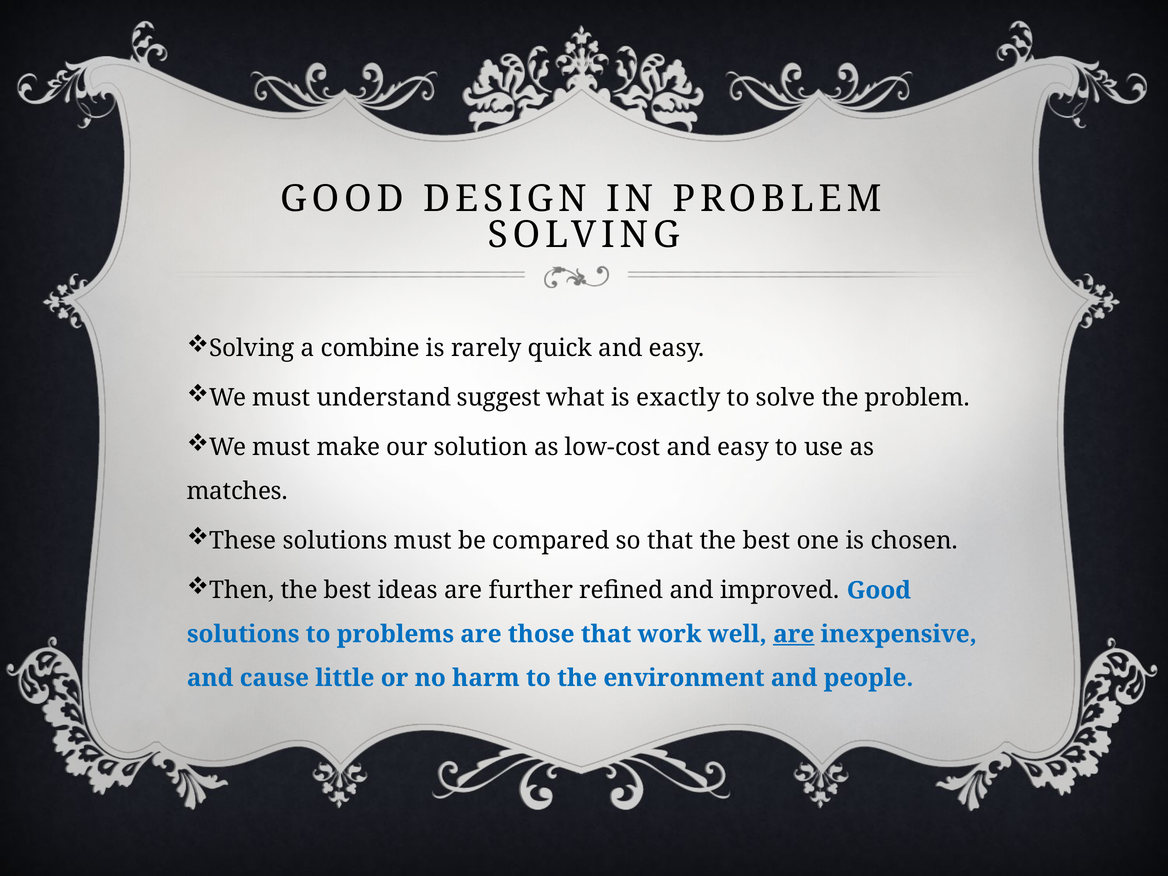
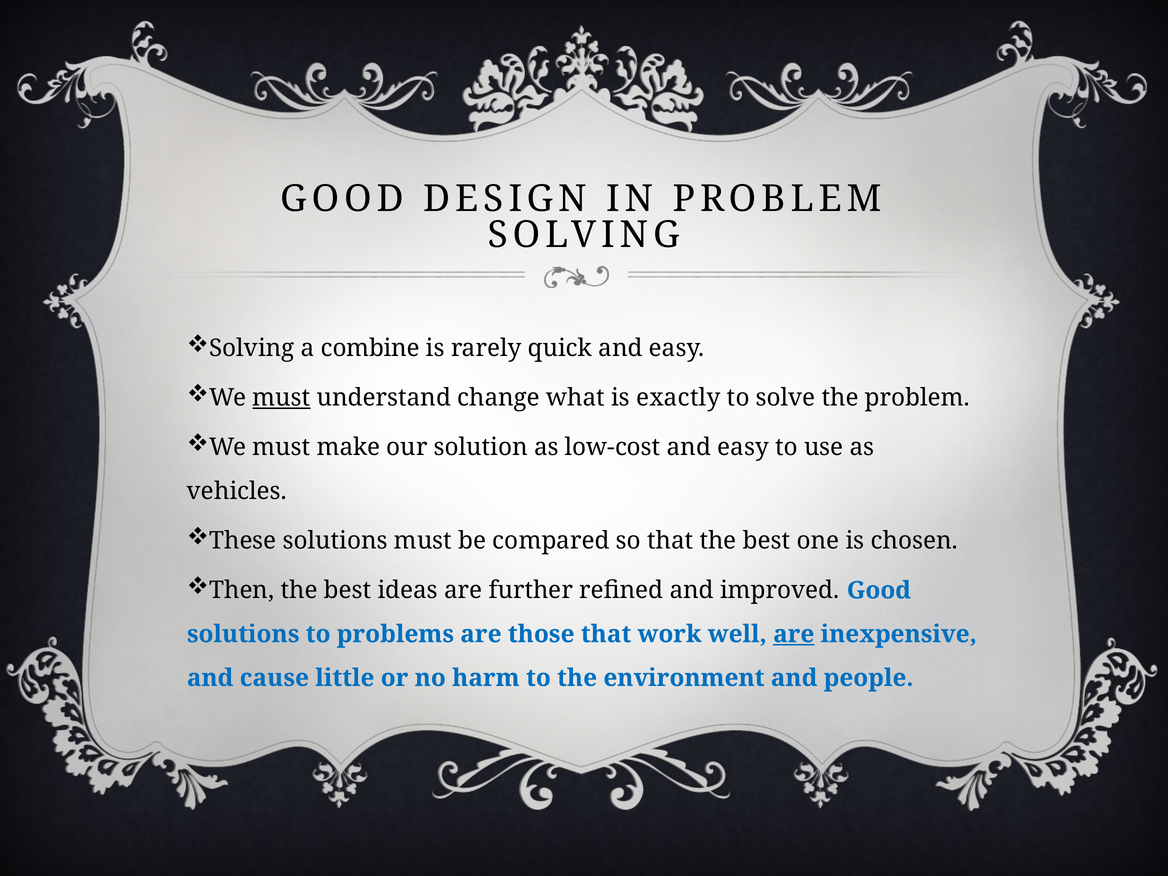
must at (281, 398) underline: none -> present
suggest: suggest -> change
matches: matches -> vehicles
